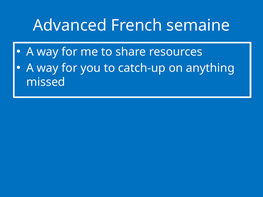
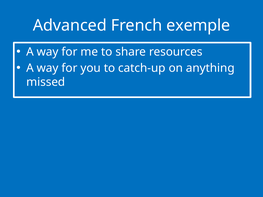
semaine: semaine -> exemple
